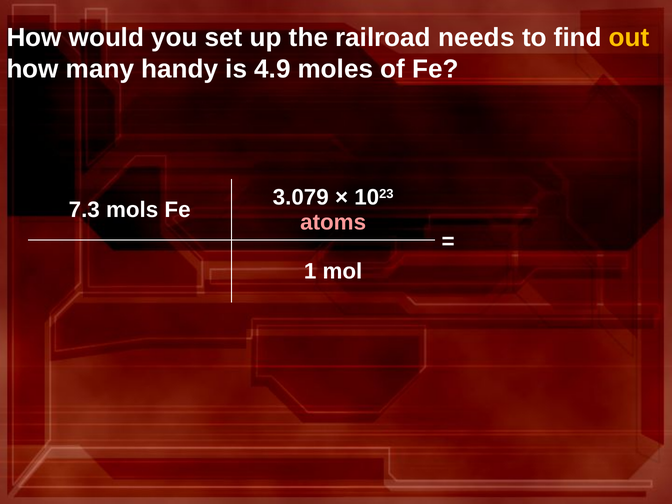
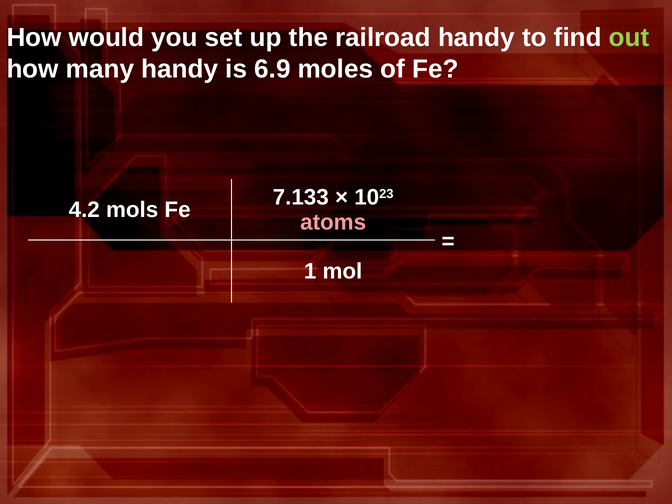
railroad needs: needs -> handy
out colour: yellow -> light green
4.9: 4.9 -> 6.9
3.079: 3.079 -> 7.133
7.3: 7.3 -> 4.2
